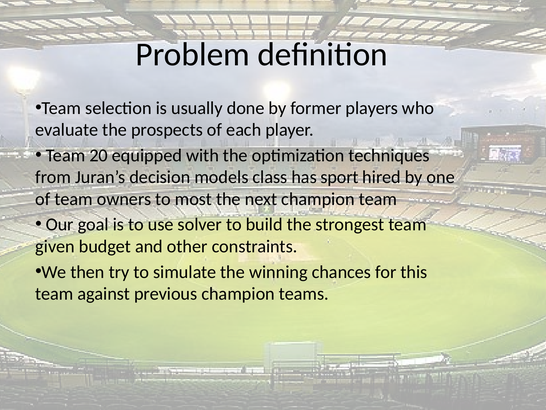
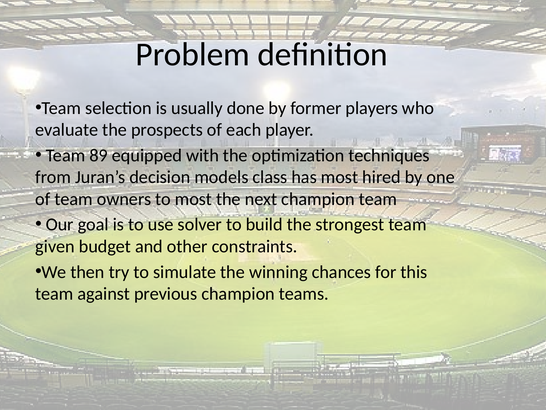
20: 20 -> 89
has sport: sport -> most
